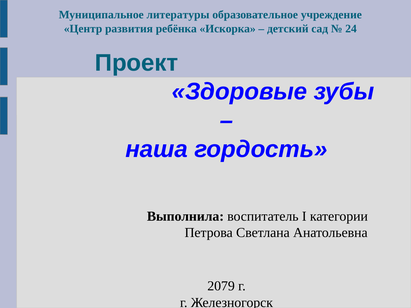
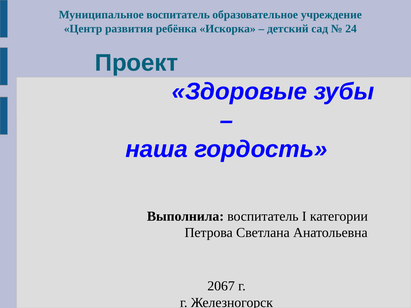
Муниципальное литературы: литературы -> воспитатель
2079: 2079 -> 2067
